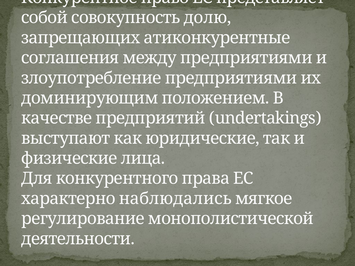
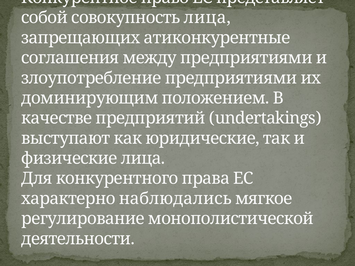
совокупность долю: долю -> лица
